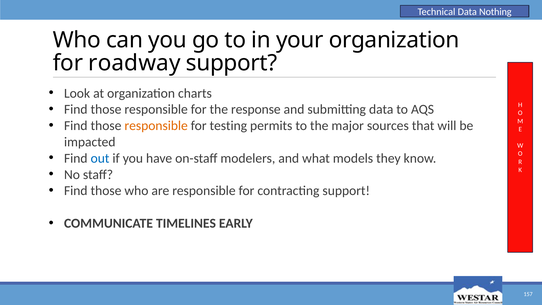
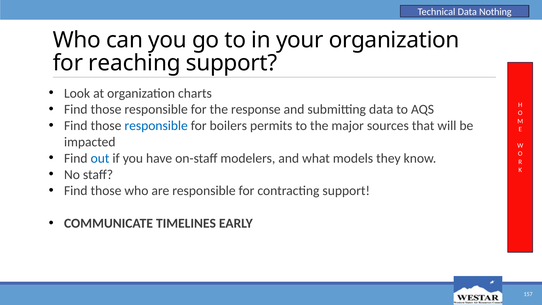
roadway: roadway -> reaching
responsible at (156, 126) colour: orange -> blue
testing: testing -> boilers
